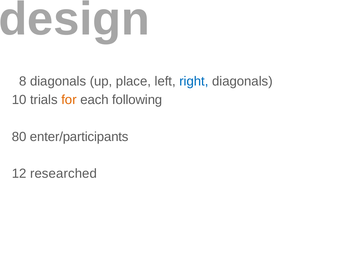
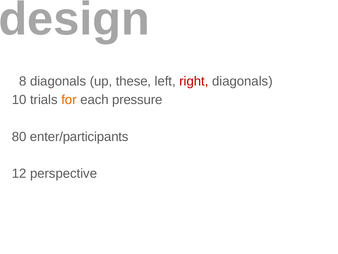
place: place -> these
right colour: blue -> red
following: following -> pressure
researched: researched -> perspective
